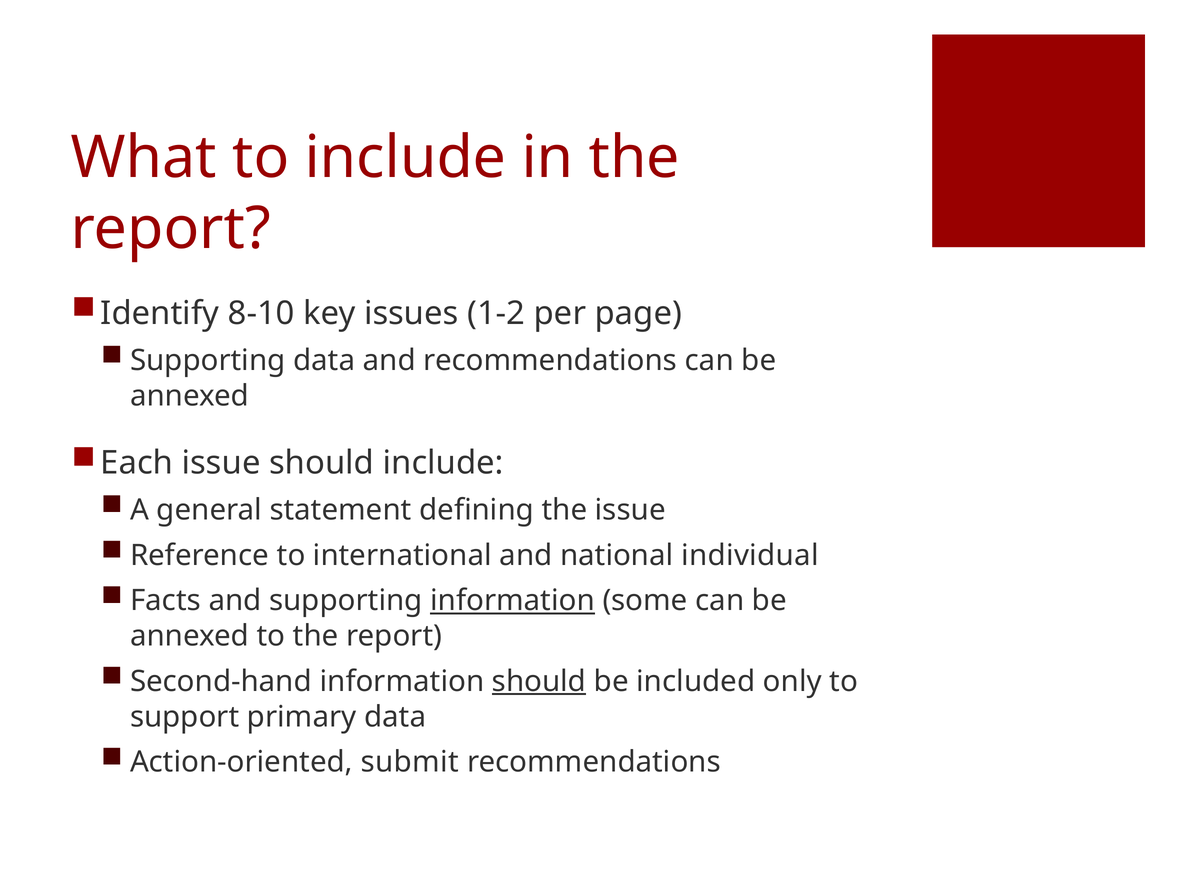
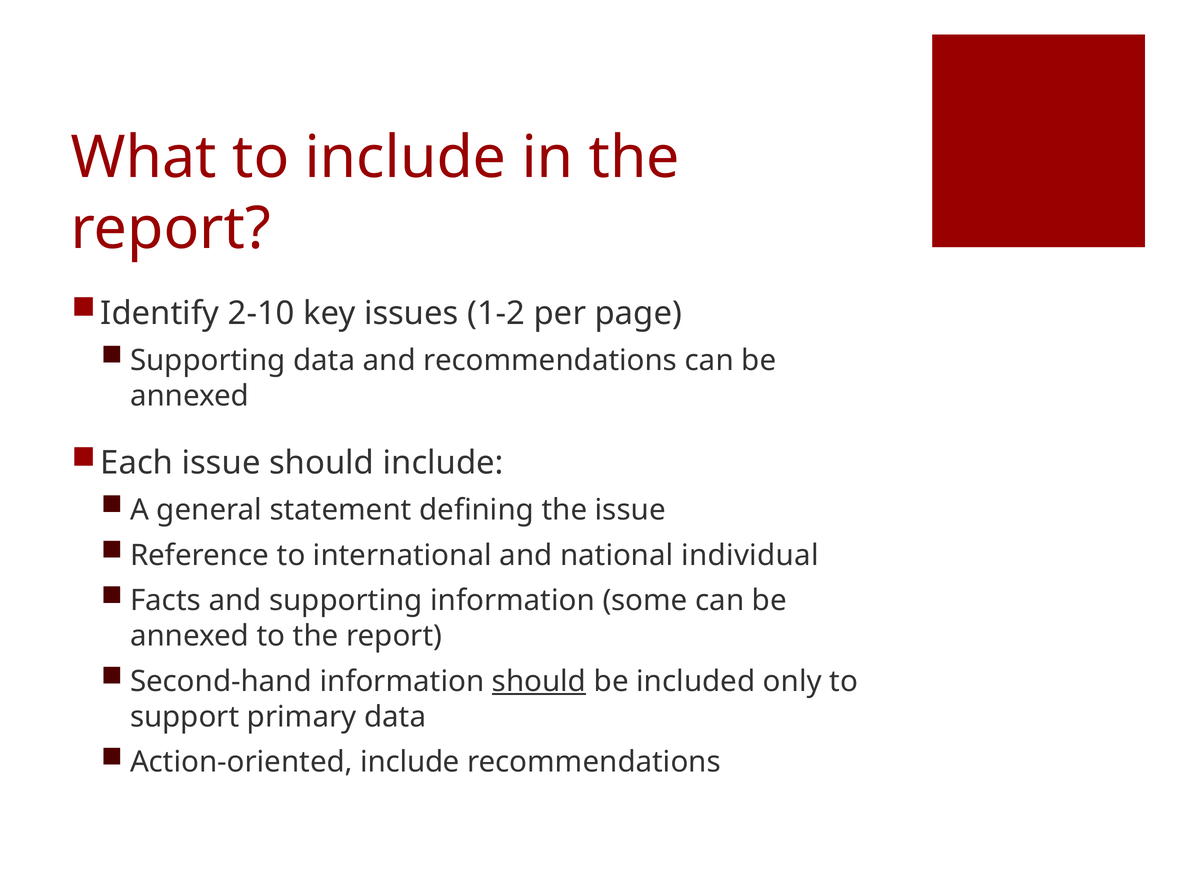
8-10: 8-10 -> 2-10
information at (513, 601) underline: present -> none
Action-oriented submit: submit -> include
